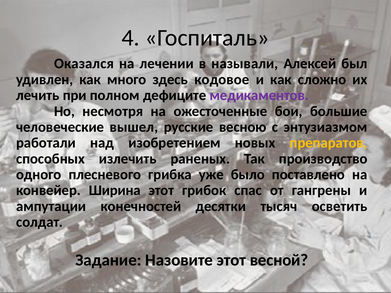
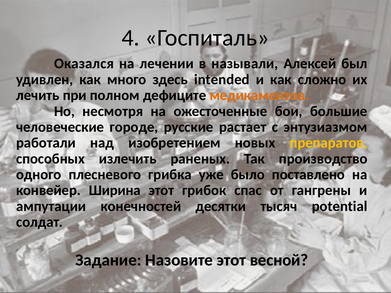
кодовое: кодовое -> intended
медикаментов colour: purple -> orange
вышел: вышел -> городе
весною: весною -> растает
осветить: осветить -> potential
